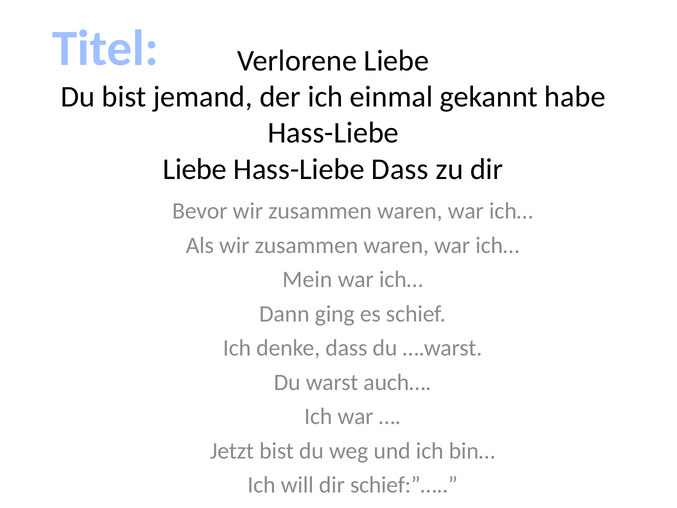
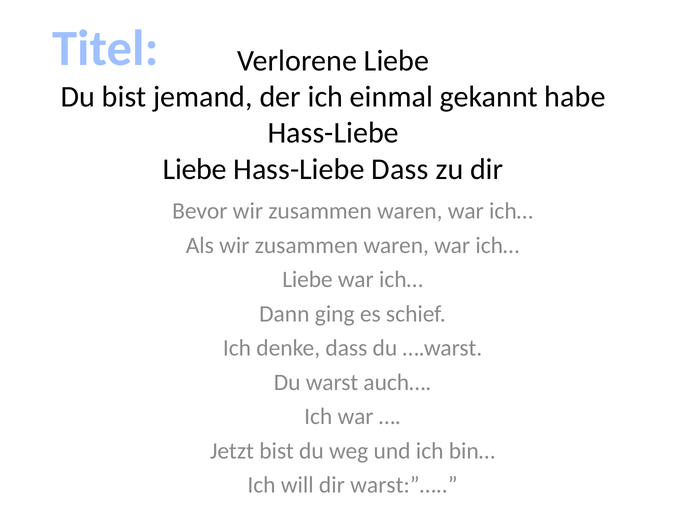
Mein at (307, 279): Mein -> Liebe
schief:”…: schief:”… -> warst:”…
